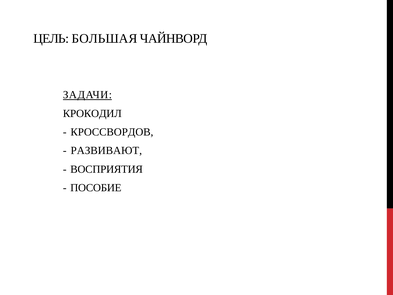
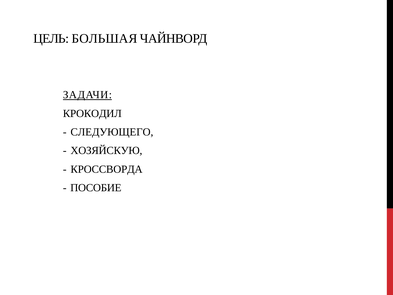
КРОССВОРДОВ: КРОССВОРДОВ -> СЛЕДУЮЩЕГО
РАЗВИВАЮТ: РАЗВИВАЮТ -> ХОЗЯЙСКУЮ
ВОСПРИЯТИЯ: ВОСПРИЯТИЯ -> КРОССВОРДА
